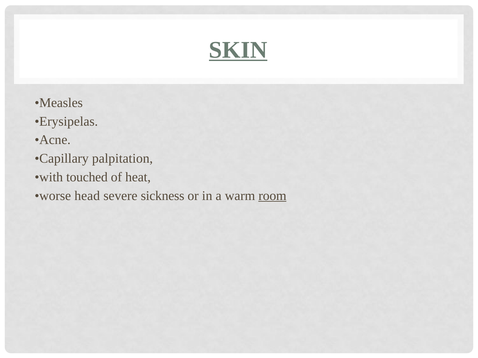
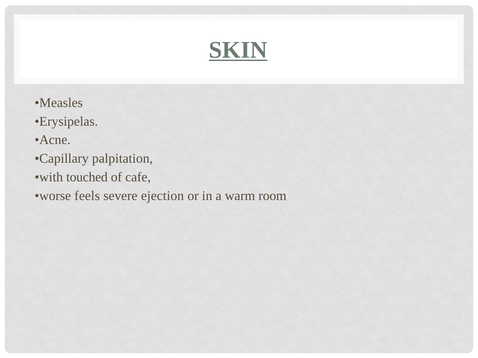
heat: heat -> cafe
head: head -> feels
sickness: sickness -> ejection
room underline: present -> none
